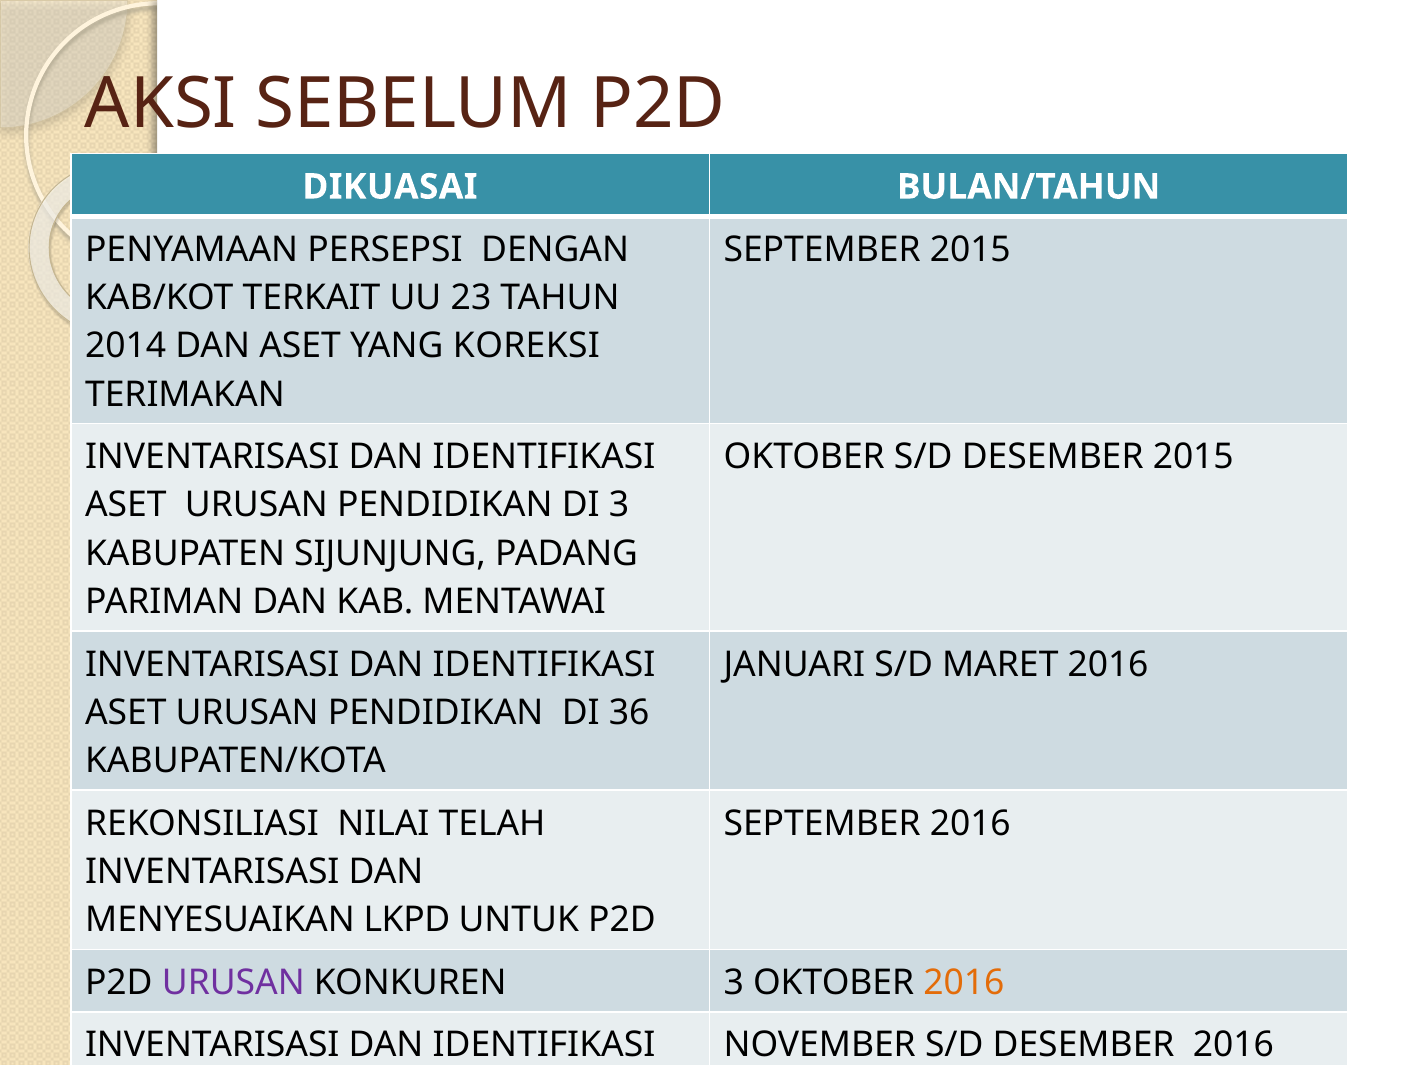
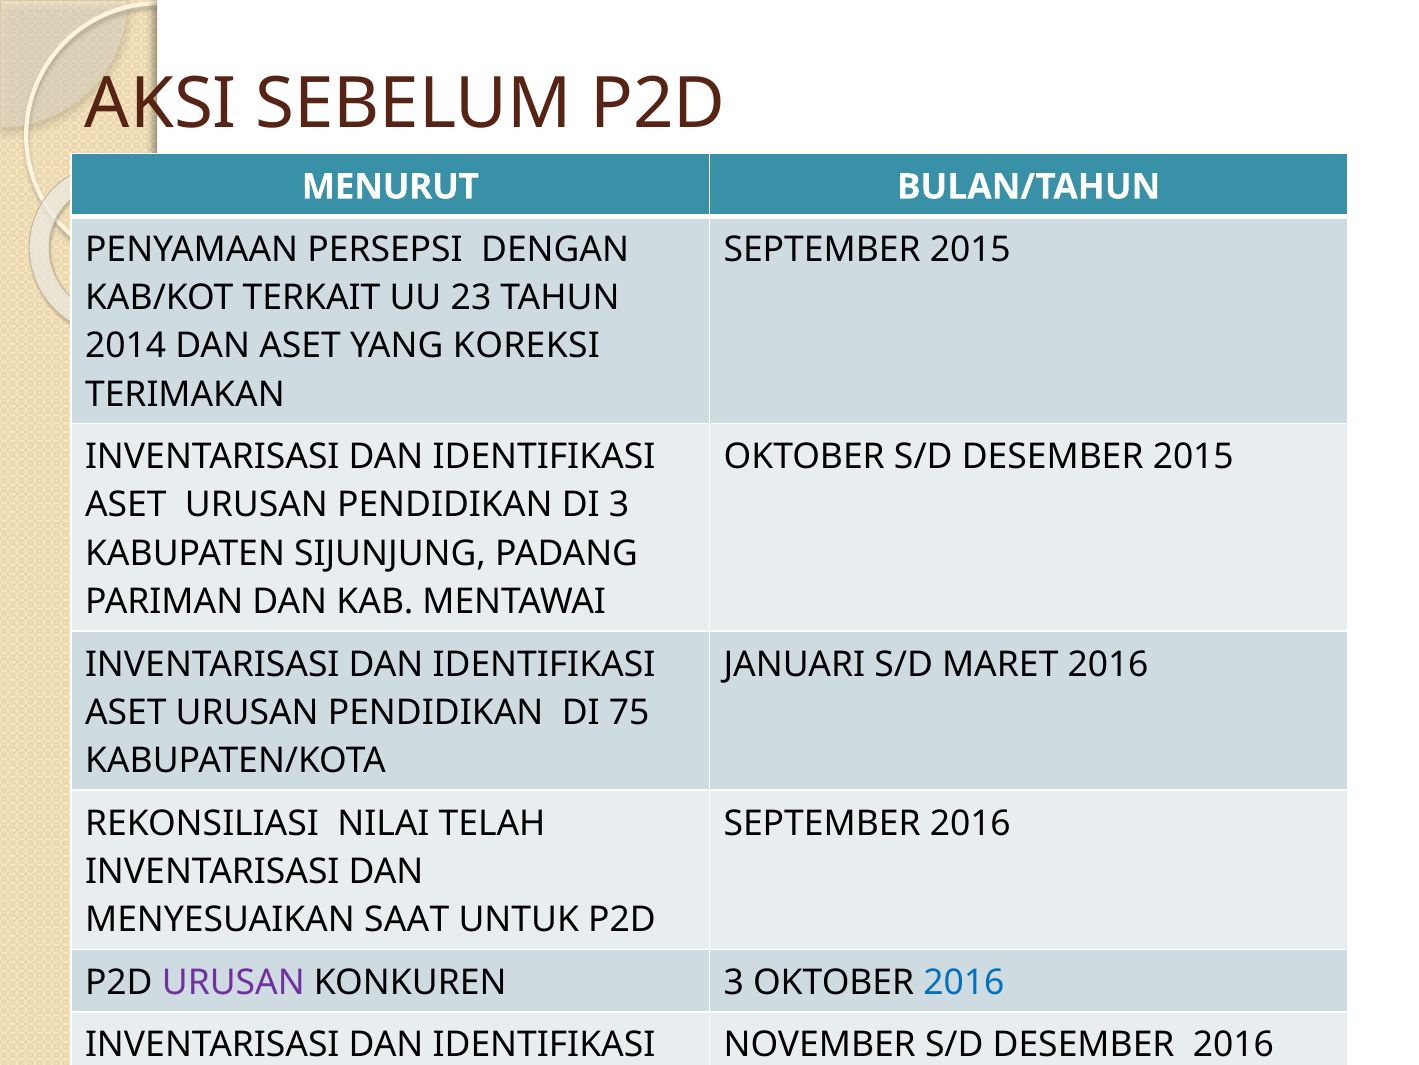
DIKUASAI: DIKUASAI -> MENURUT
36: 36 -> 75
LKPD: LKPD -> SAAT
2016 at (964, 982) colour: orange -> blue
